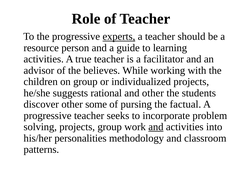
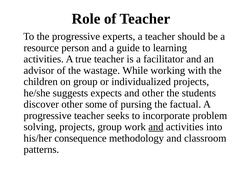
experts underline: present -> none
believes: believes -> wastage
rational: rational -> expects
personalities: personalities -> consequence
